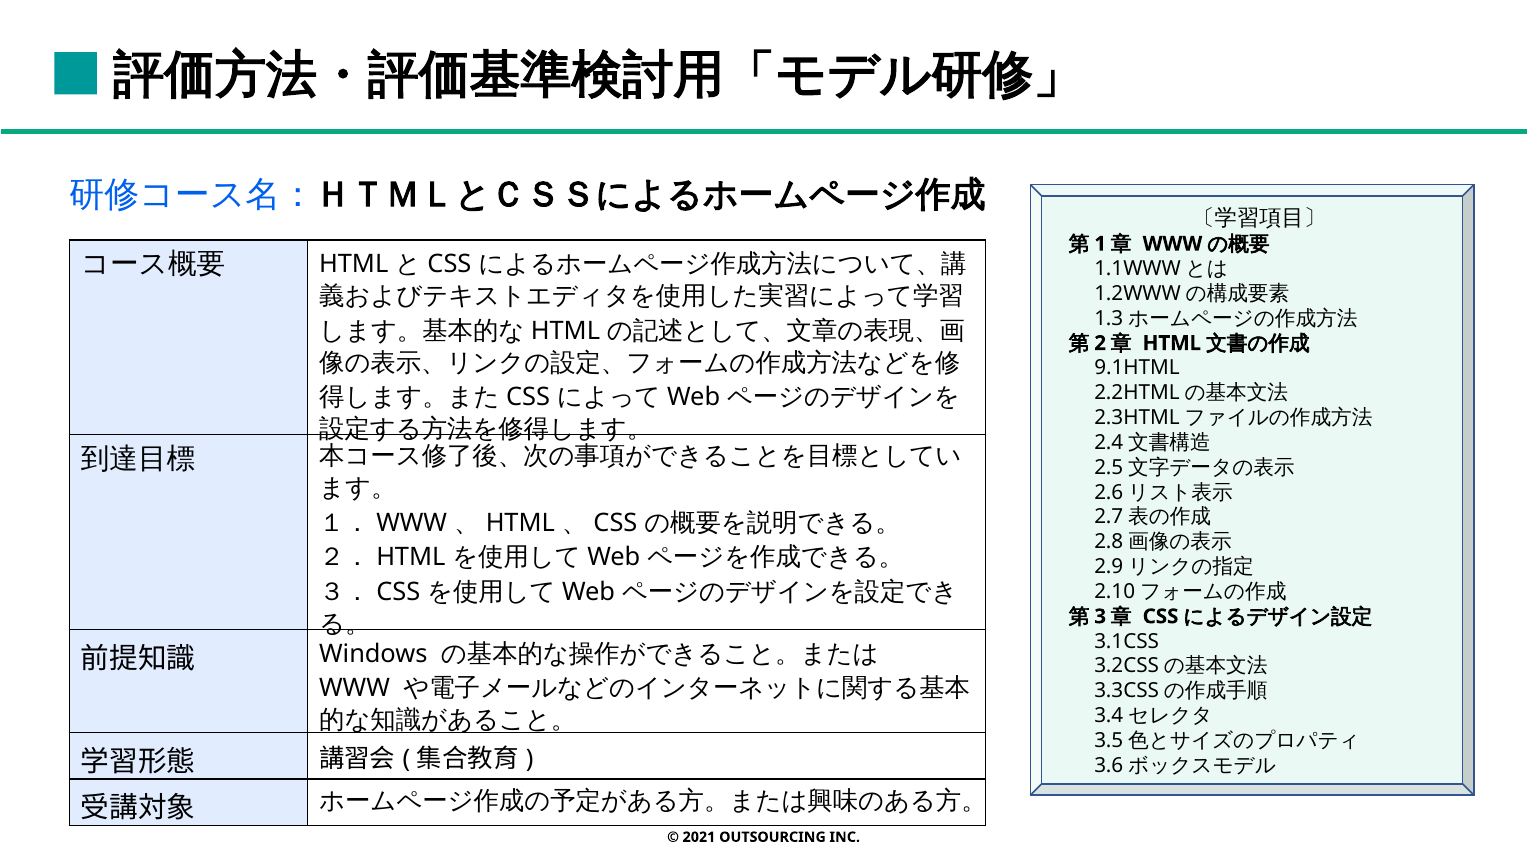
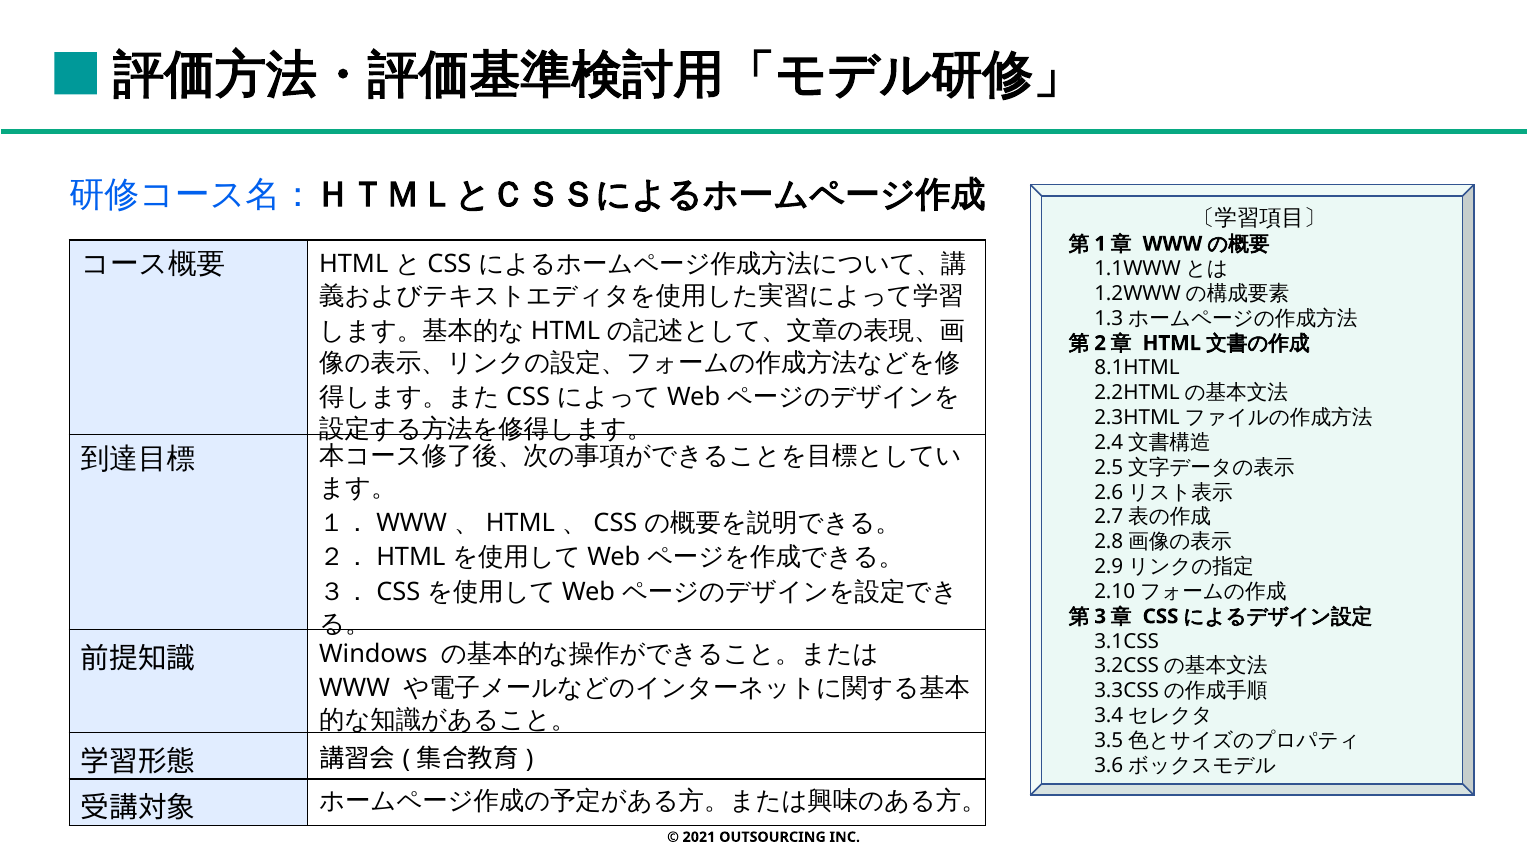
9.1HTML: 9.1HTML -> 8.1HTML
